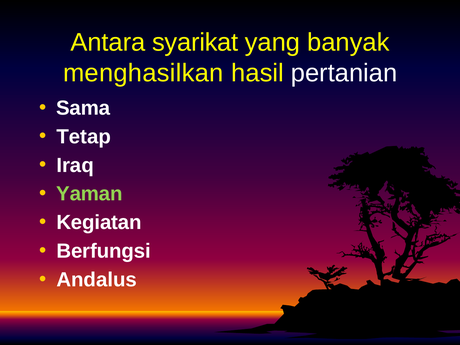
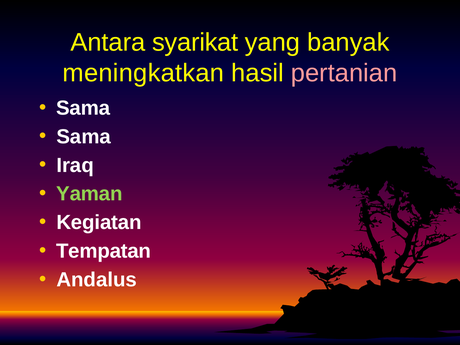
menghasilkan: menghasilkan -> meningkatkan
pertanian colour: white -> pink
Tetap at (84, 137): Tetap -> Sama
Berfungsi: Berfungsi -> Tempatan
